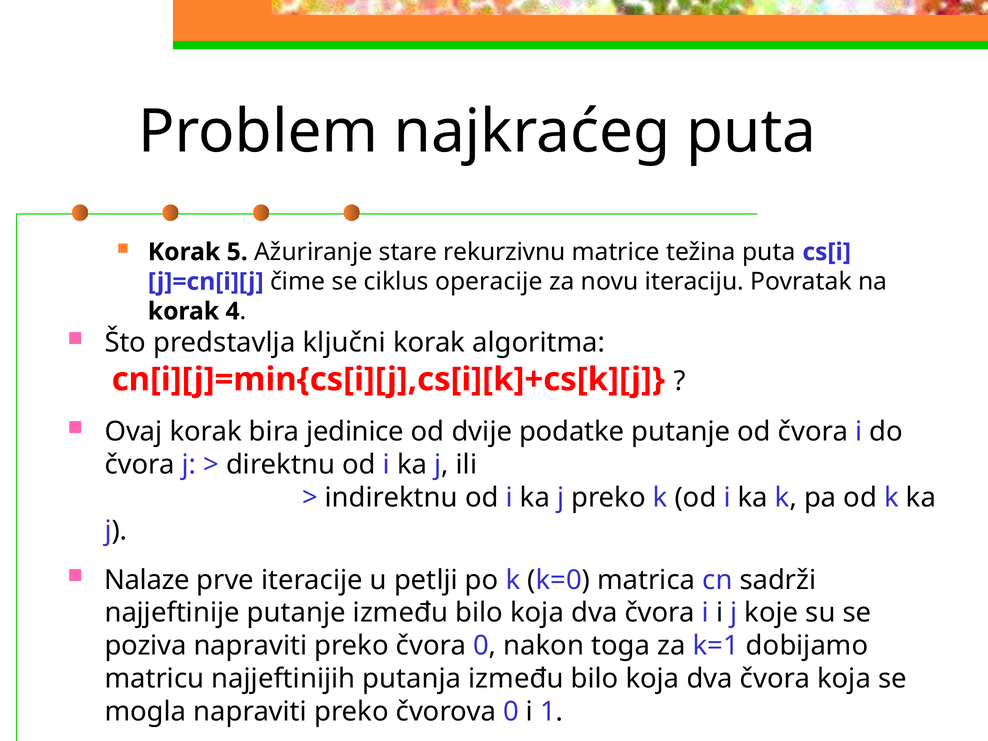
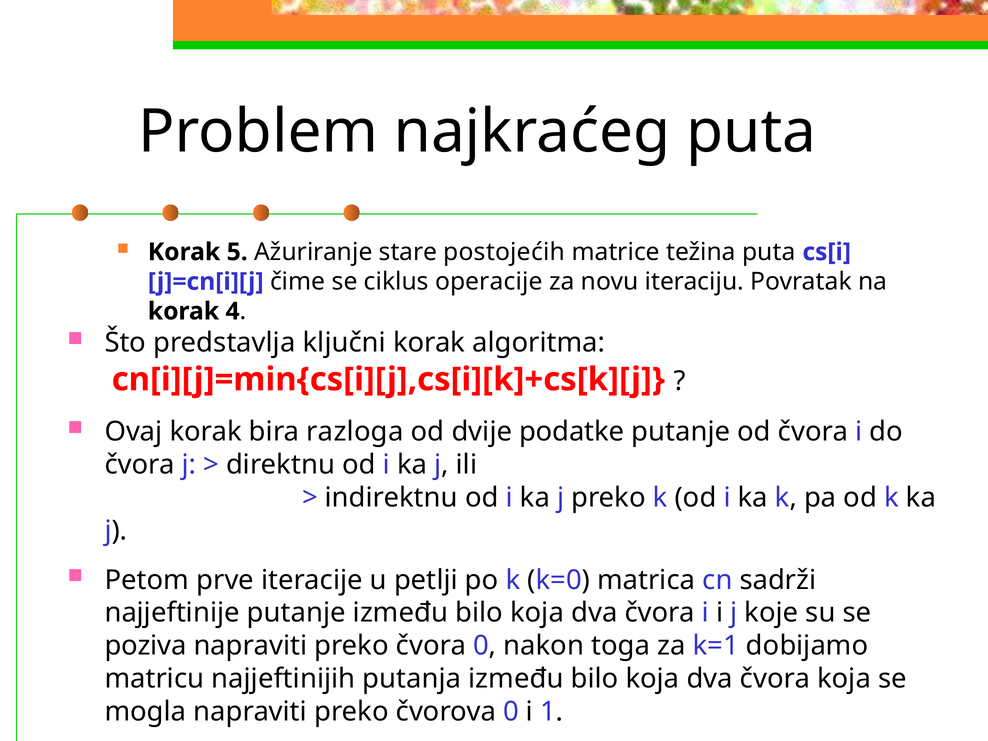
rekurzivnu: rekurzivnu -> postojećih
jedinice: jedinice -> razloga
Nalaze: Nalaze -> Petom
